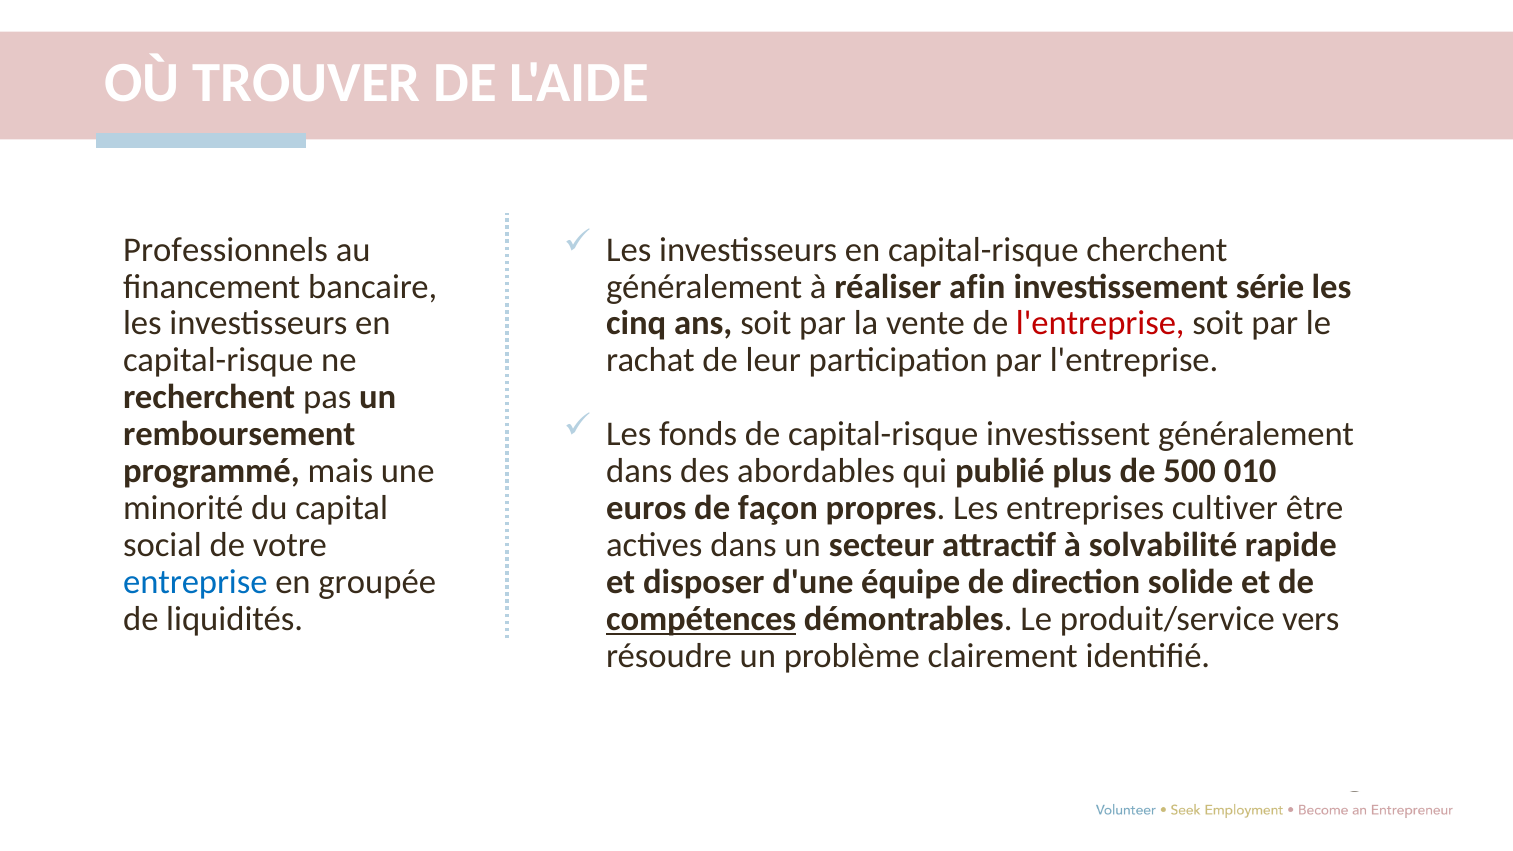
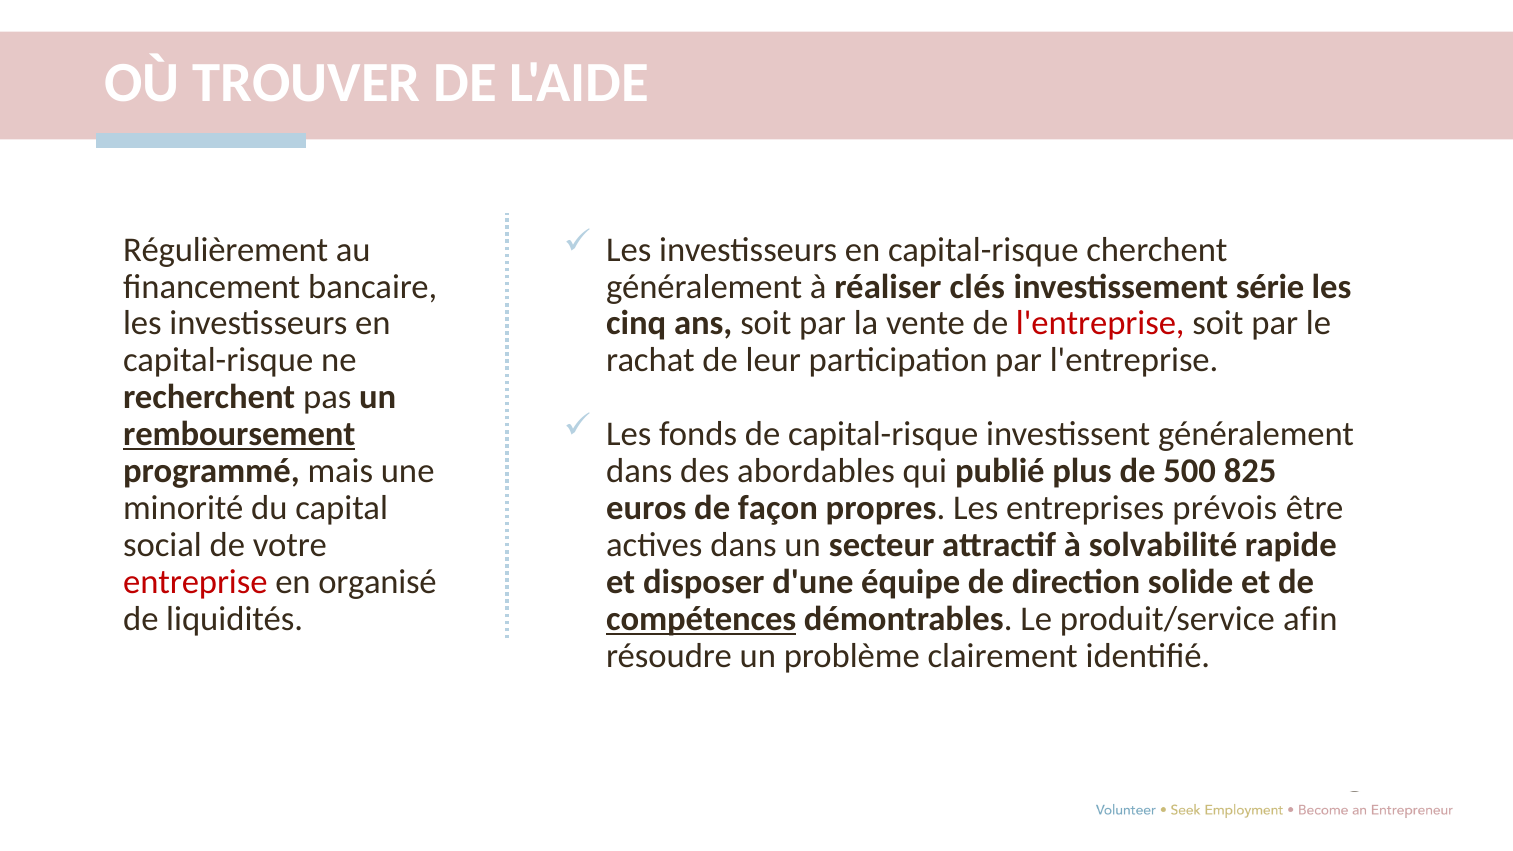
Professionnels: Professionnels -> Régulièrement
afin: afin -> clés
remboursement underline: none -> present
010: 010 -> 825
cultiver: cultiver -> prévois
entreprise colour: blue -> red
groupée: groupée -> organisé
vers: vers -> afin
